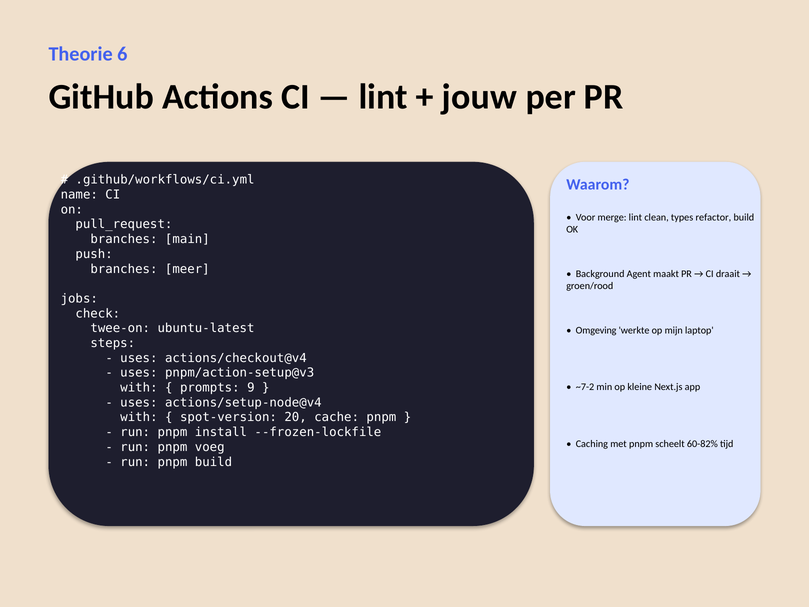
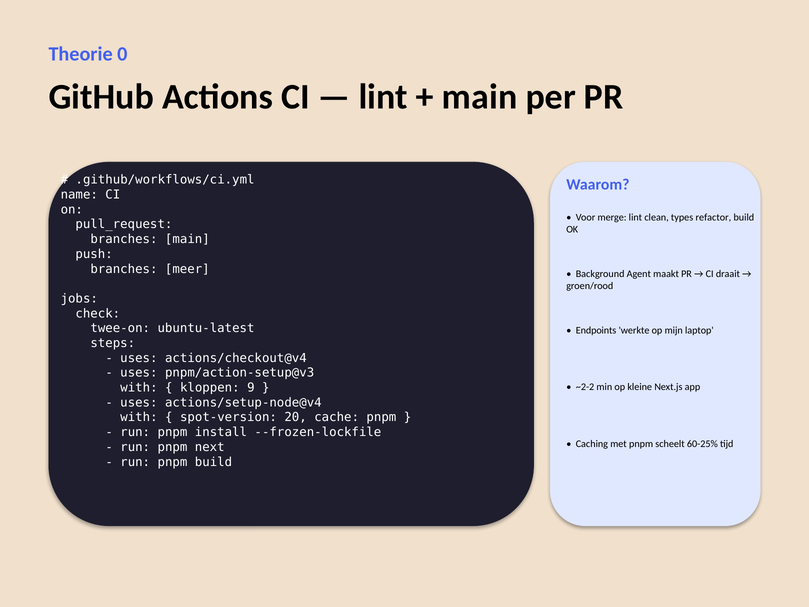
6: 6 -> 0
jouw at (480, 97): jouw -> main
Omgeving: Omgeving -> Endpoints
prompts: prompts -> kloppen
~7-2: ~7-2 -> ~2-2
60-82%: 60-82% -> 60-25%
voeg: voeg -> next
